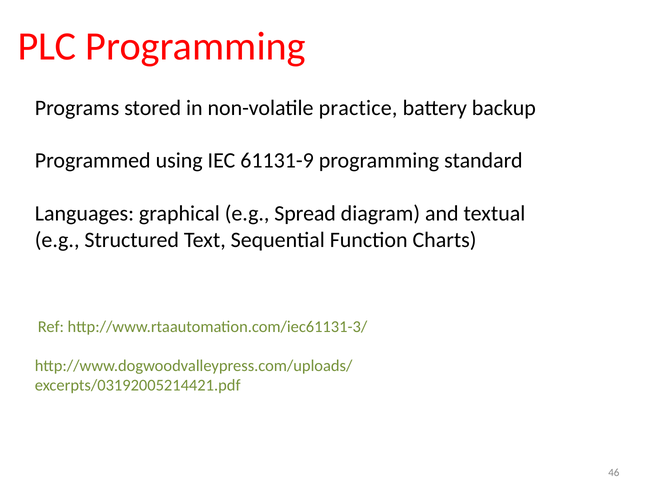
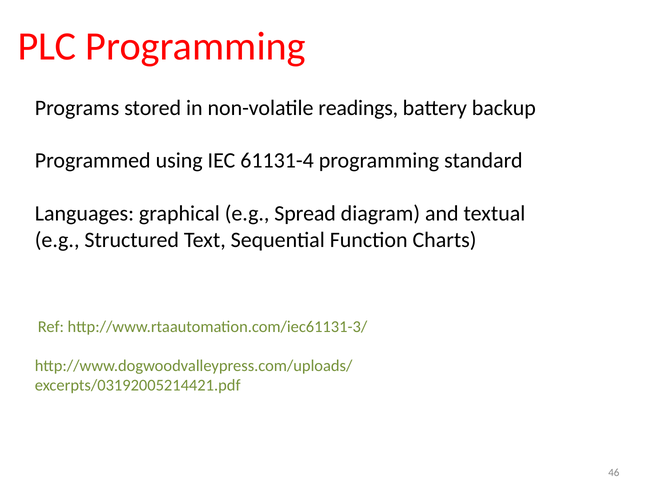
practice: practice -> readings
61131-9: 61131-9 -> 61131-4
